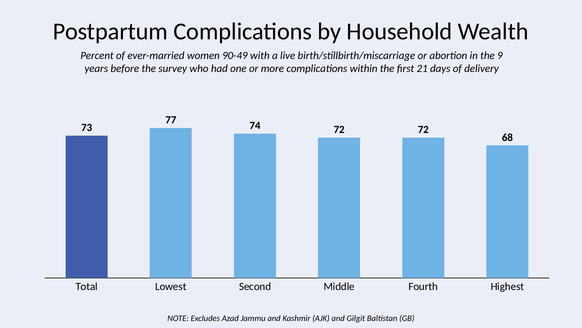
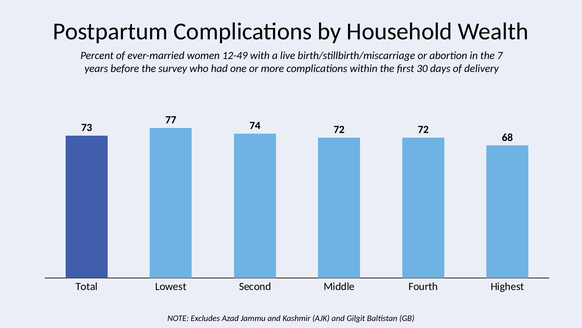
90-49: 90-49 -> 12-49
9: 9 -> 7
21: 21 -> 30
